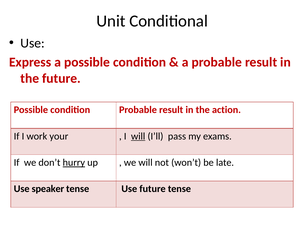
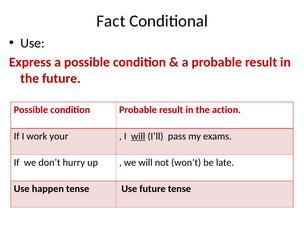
Unit: Unit -> Fact
hurry underline: present -> none
speaker: speaker -> happen
